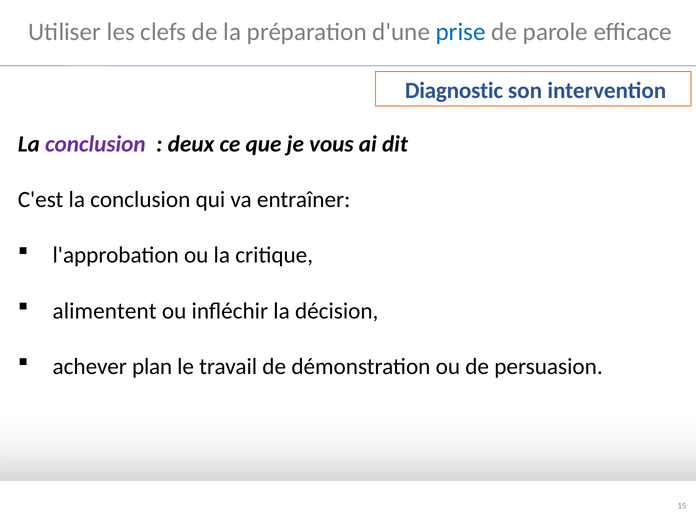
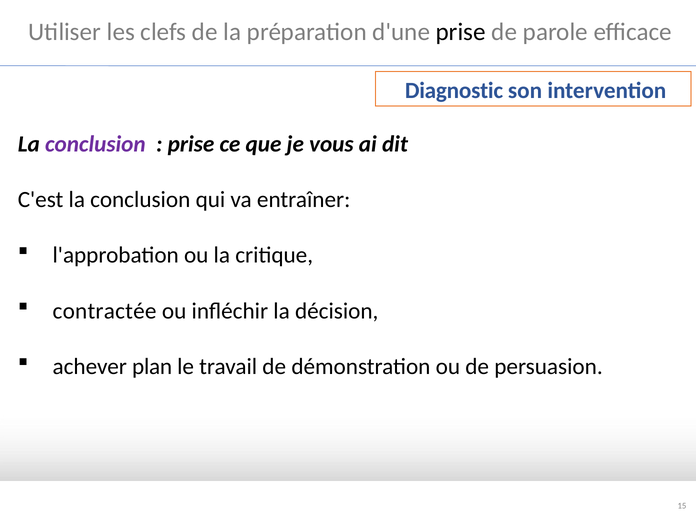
prise at (461, 32) colour: blue -> black
deux at (191, 144): deux -> prise
alimentent: alimentent -> contractée
